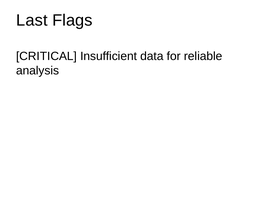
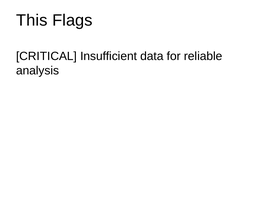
Last: Last -> This
